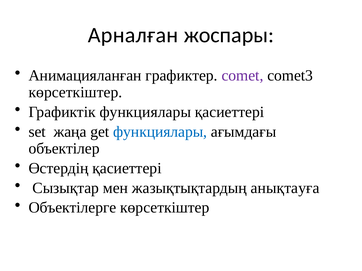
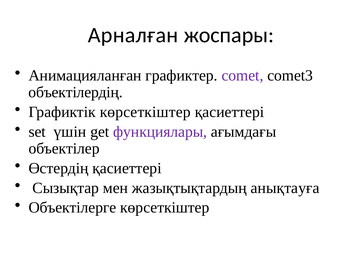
көрсеткіштер at (75, 92): көрсеткіштер -> объектілердің
Графиктік функциялары: функциялары -> көрсеткіштер
жаңа: жаңа -> үшін
функциялары at (160, 132) colour: blue -> purple
